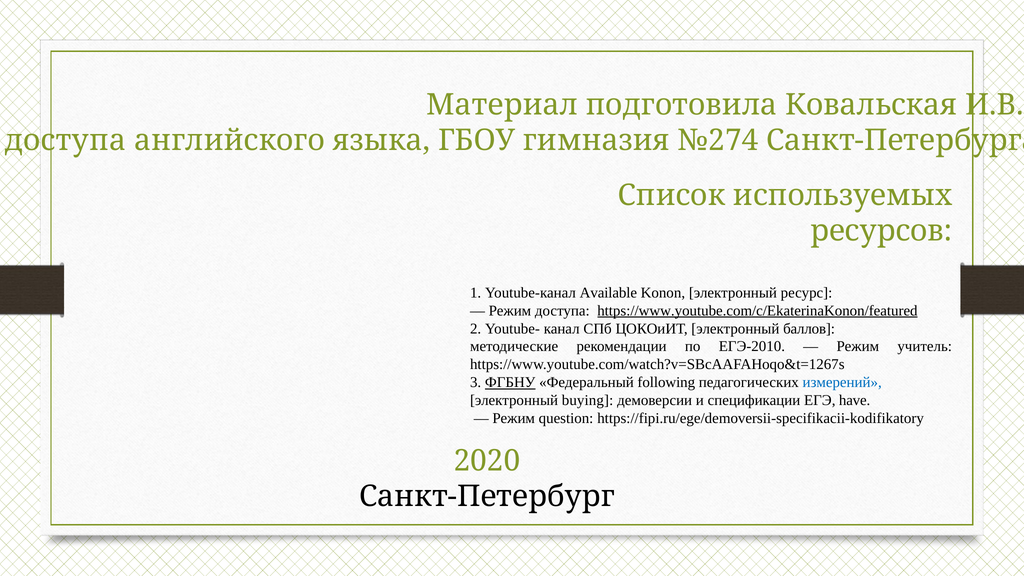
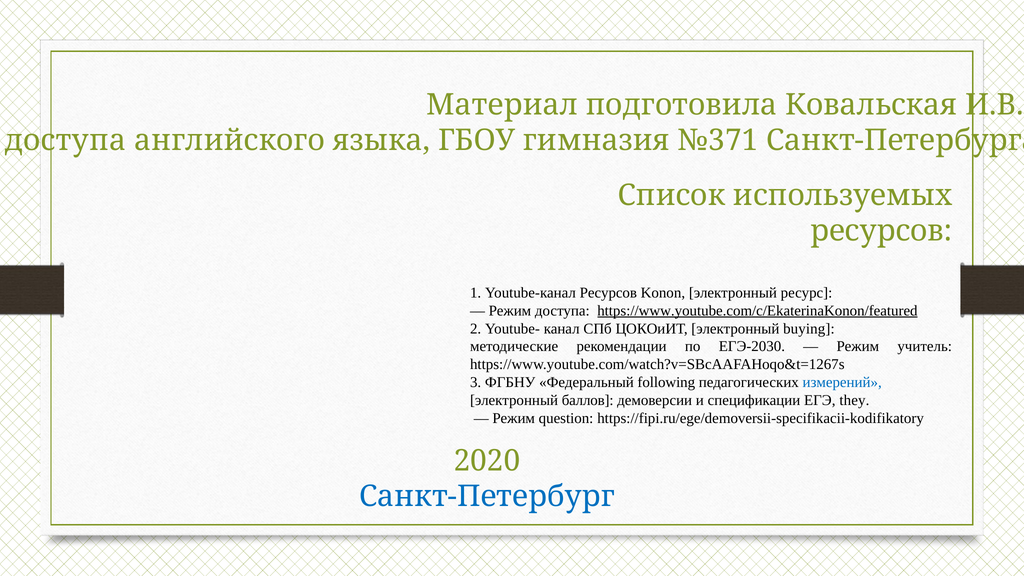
№274: №274 -> №371
Youtube-канал Available: Available -> Ресурсов
баллов: баллов -> buying
ЕГЭ-2010: ЕГЭ-2010 -> ЕГЭ-2030
ФГБНУ underline: present -> none
buying: buying -> баллов
have: have -> they
Санкт-Петербург colour: black -> blue
